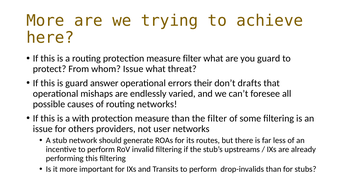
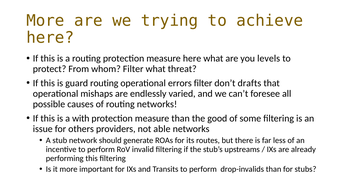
measure filter: filter -> here
you guard: guard -> levels
whom Issue: Issue -> Filter
guard answer: answer -> routing
errors their: their -> filter
the filter: filter -> good
user: user -> able
